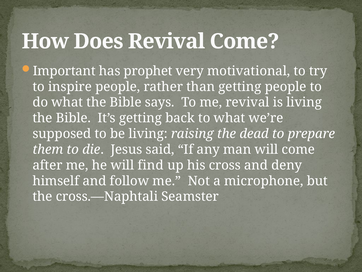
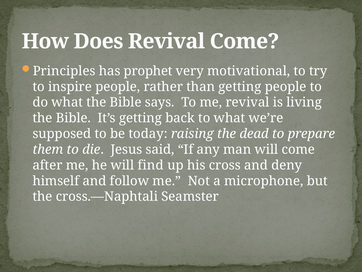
Important: Important -> Principles
be living: living -> today
